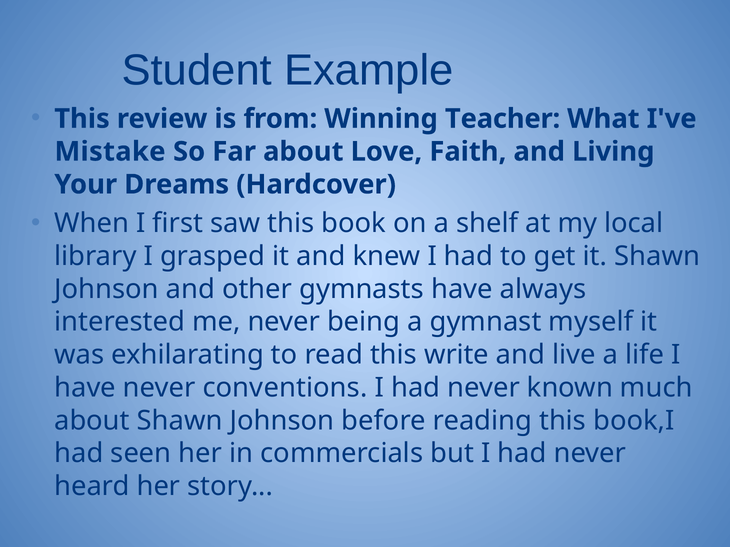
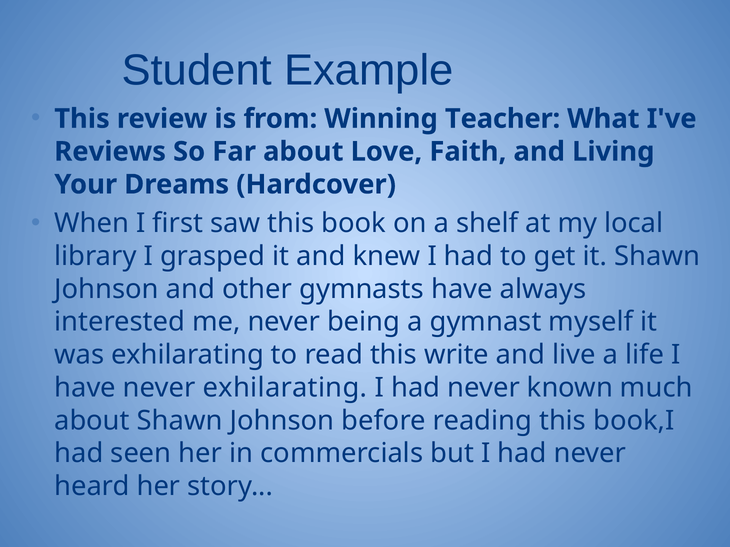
Mistake: Mistake -> Reviews
never conventions: conventions -> exhilarating
